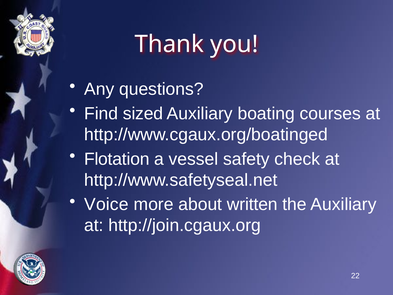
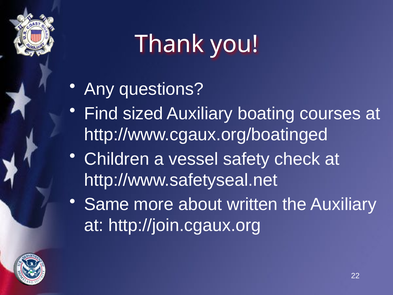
Flotation: Flotation -> Children
Voice: Voice -> Same
